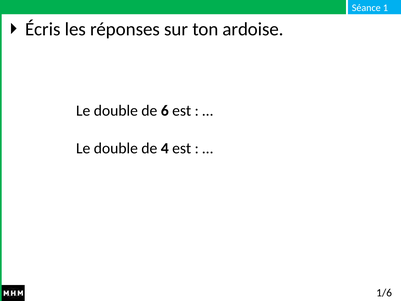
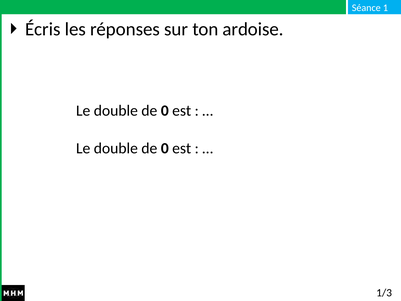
6 at (165, 111): 6 -> 0
4 at (165, 148): 4 -> 0
1/6: 1/6 -> 1/3
